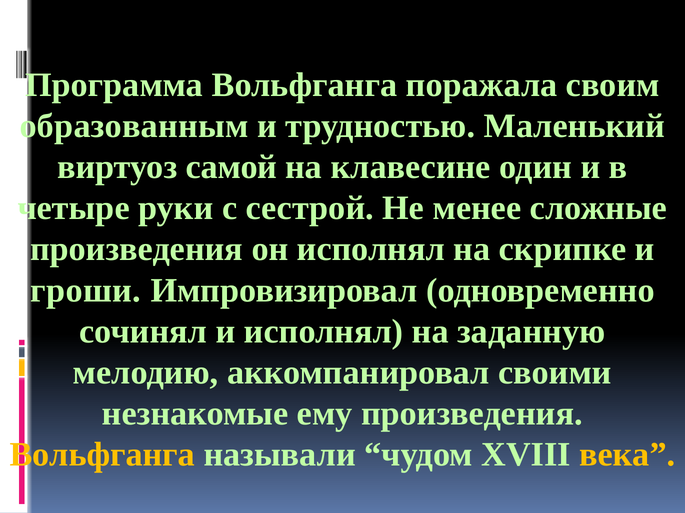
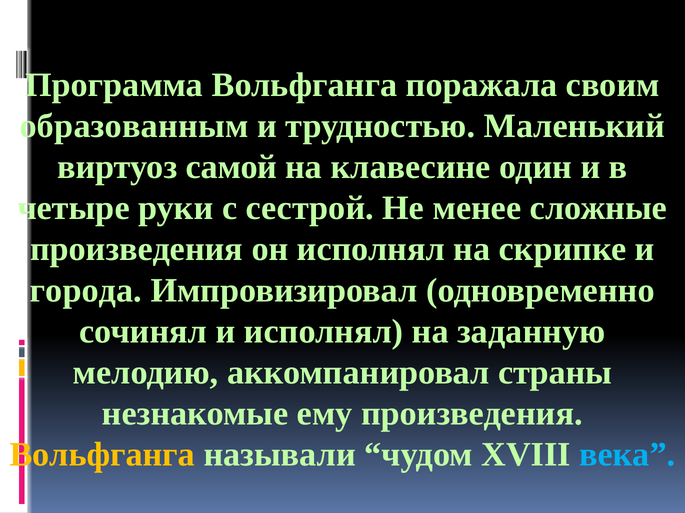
гроши: гроши -> города
своими: своими -> страны
века colour: yellow -> light blue
